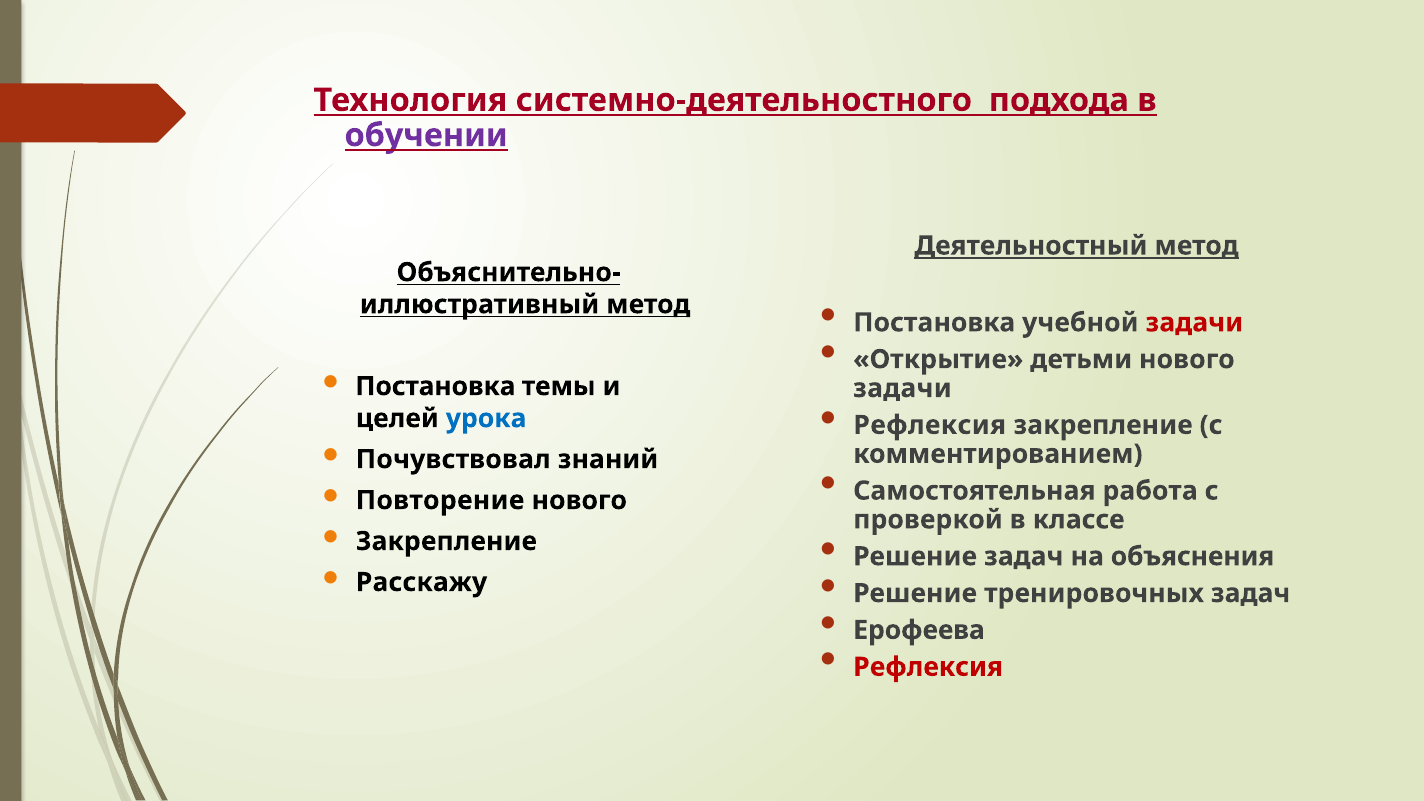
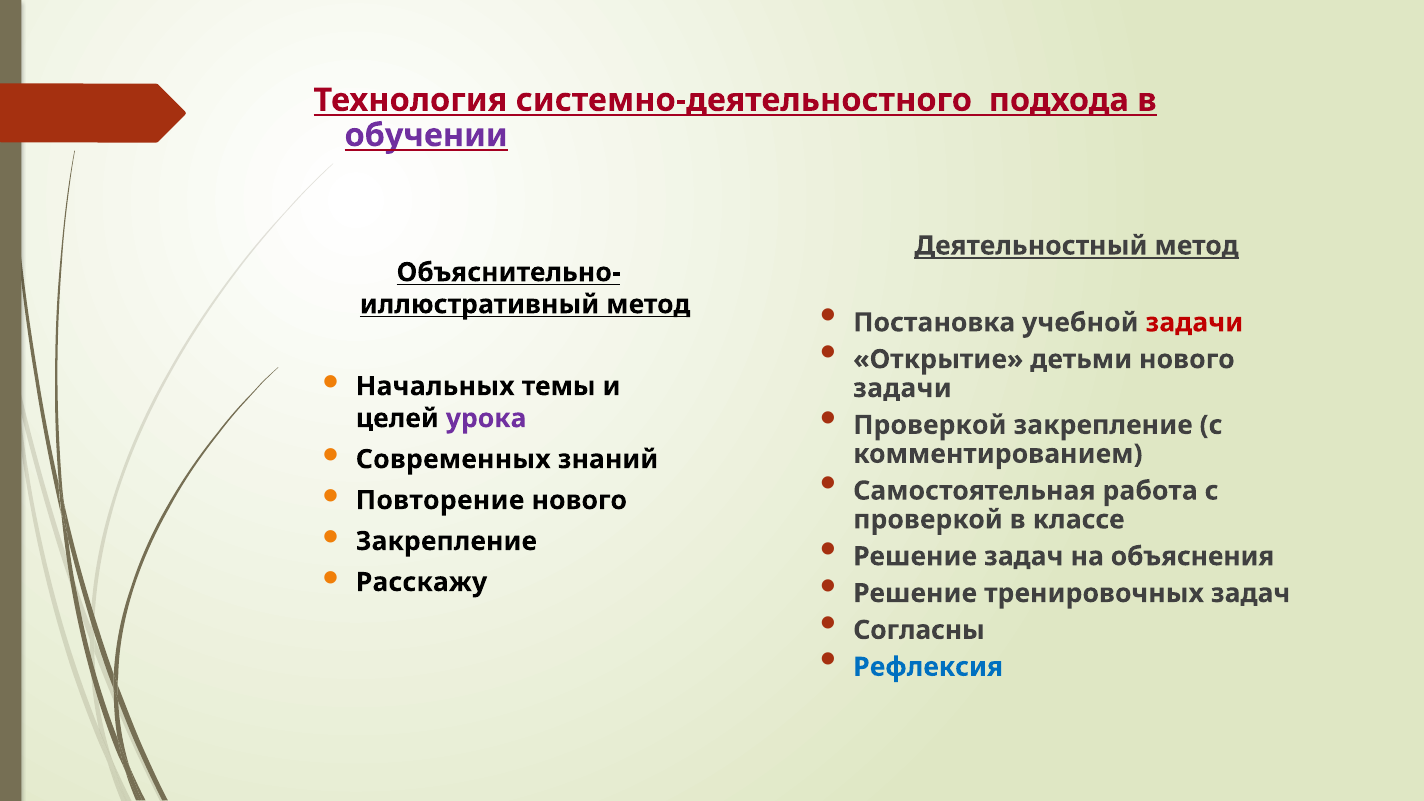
Постановка at (435, 386): Постановка -> Начальных
Рефлексия at (930, 425): Рефлексия -> Проверкой
урока colour: blue -> purple
Почувствовал: Почувствовал -> Современных
Ерофеева: Ерофеева -> Согласны
Рефлексия at (928, 667) colour: red -> blue
